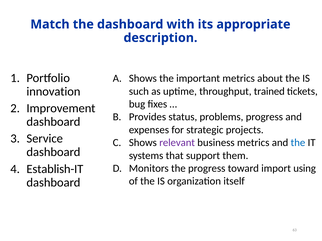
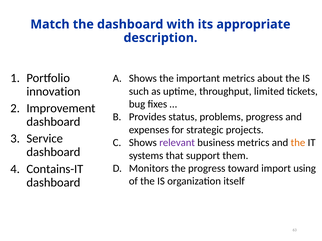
trained: trained -> limited
the at (298, 143) colour: blue -> orange
Establish-IT: Establish-IT -> Contains-IT
